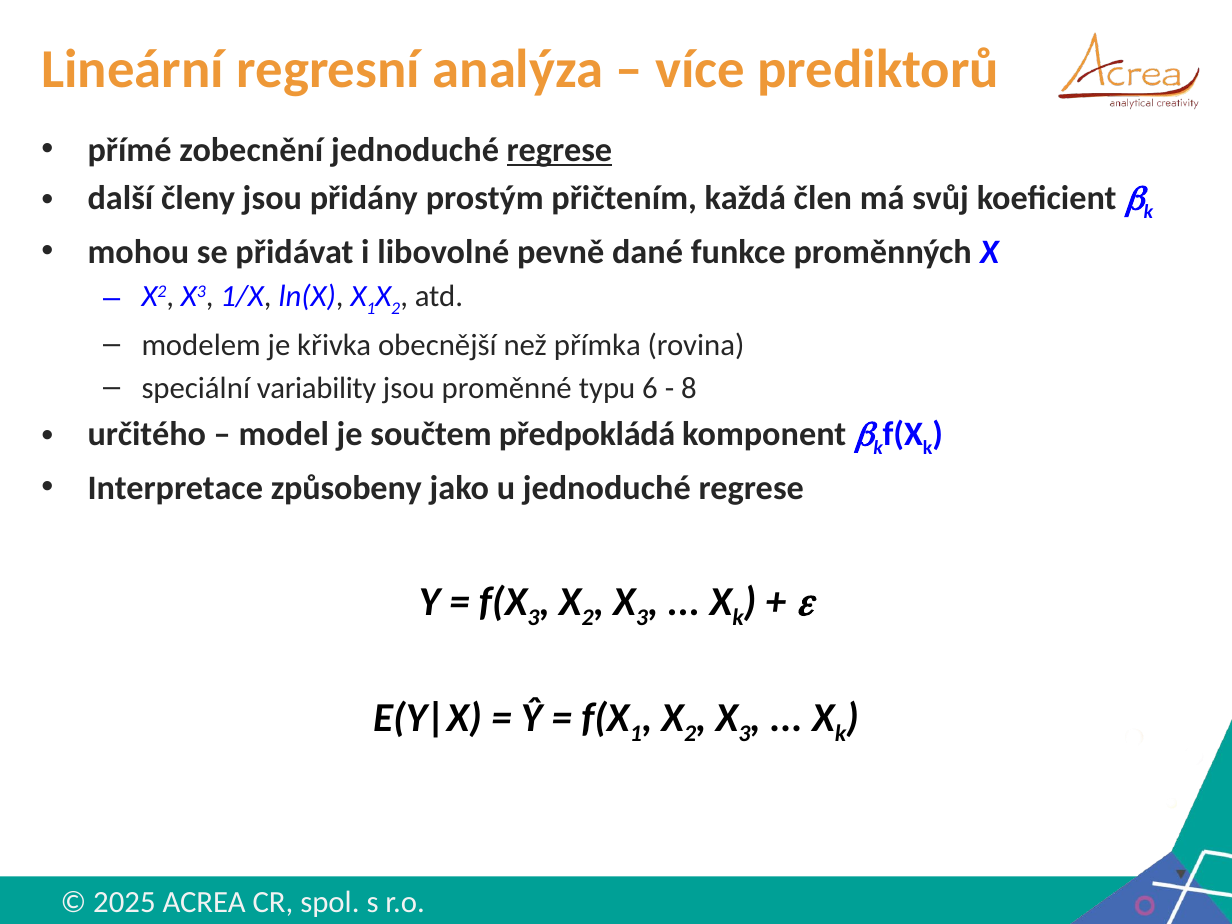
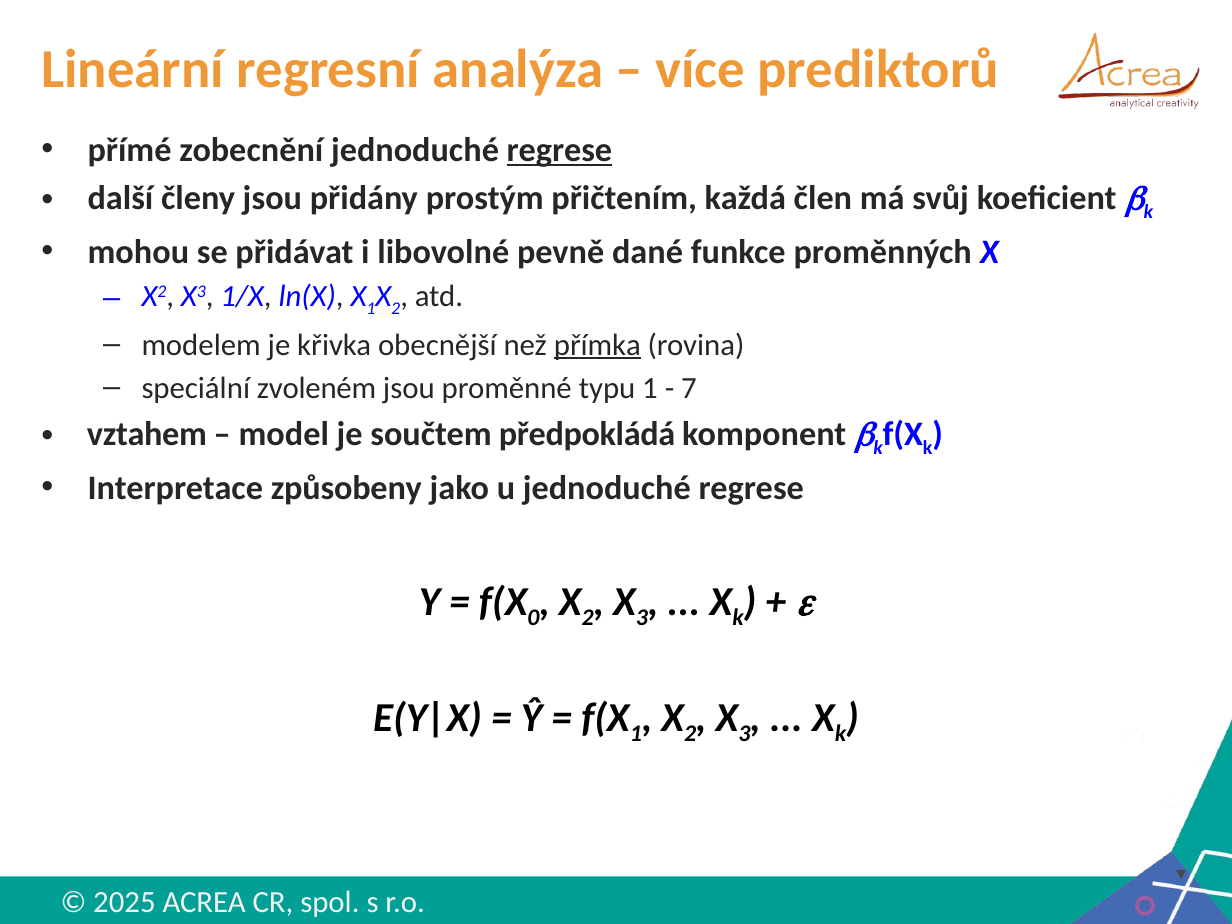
přímka underline: none -> present
variability: variability -> zvoleném
typu 6: 6 -> 1
8: 8 -> 7
určitého: určitého -> vztahem
3 at (533, 617): 3 -> 0
